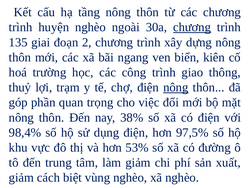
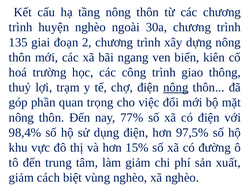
chương at (192, 27) underline: present -> none
38%: 38% -> 77%
53%: 53% -> 15%
